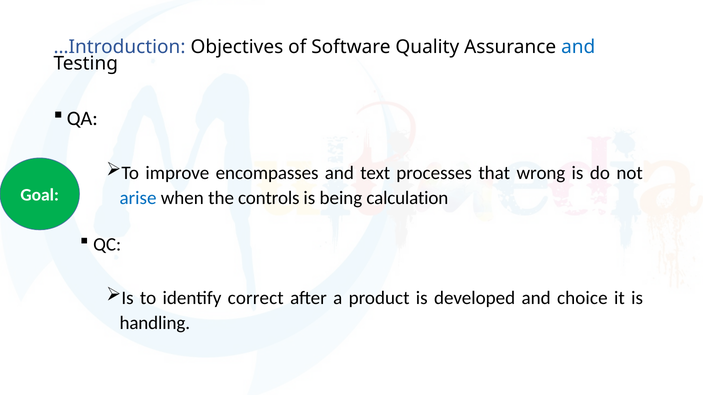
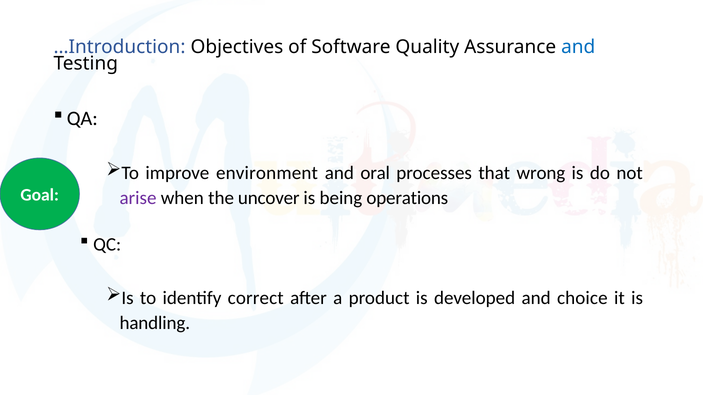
encompasses: encompasses -> environment
text: text -> oral
arise colour: blue -> purple
controls: controls -> uncover
calculation: calculation -> operations
